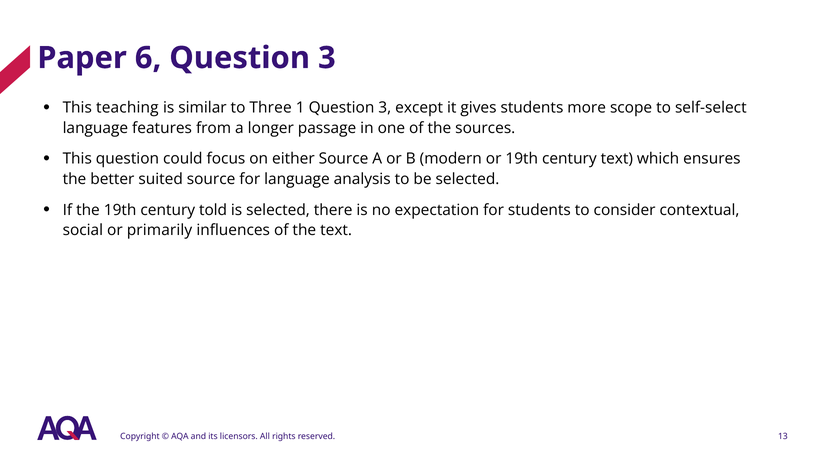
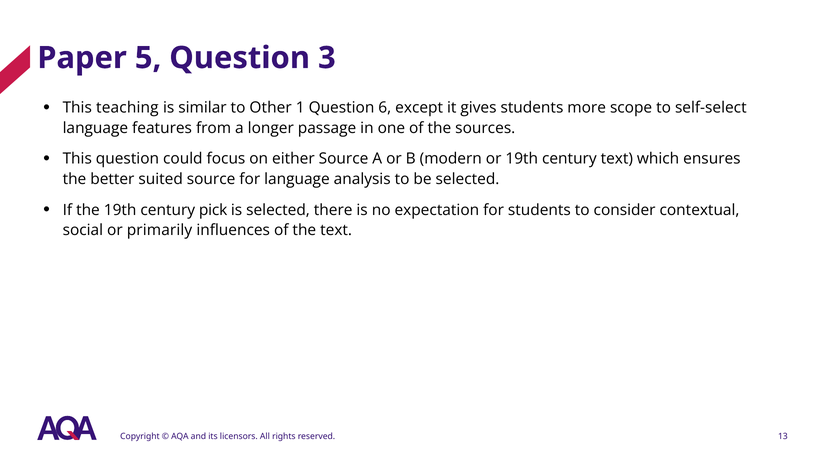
6: 6 -> 5
Three: Three -> Other
1 Question 3: 3 -> 6
told: told -> pick
